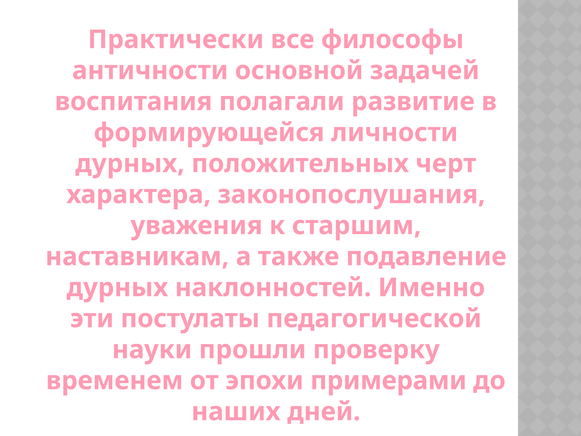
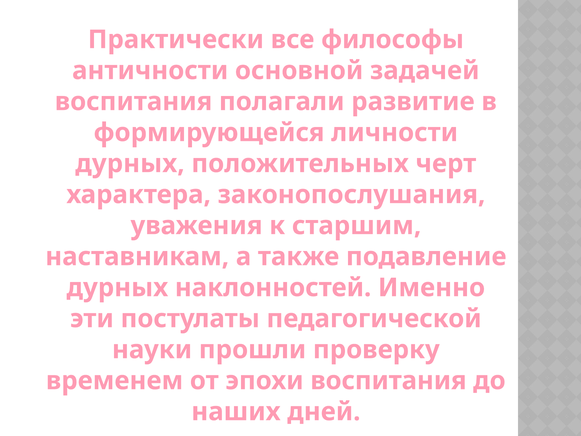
эпохи примерами: примерами -> воспитания
